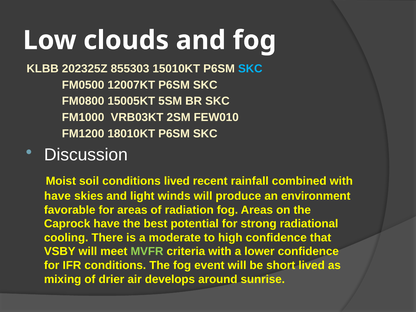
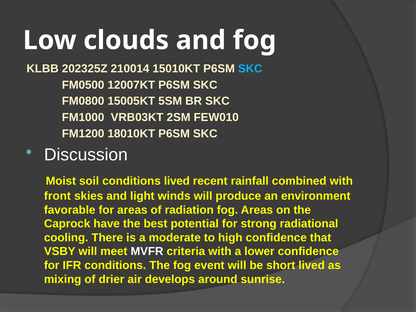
855303: 855303 -> 210014
have at (57, 196): have -> front
MVFR colour: light green -> white
